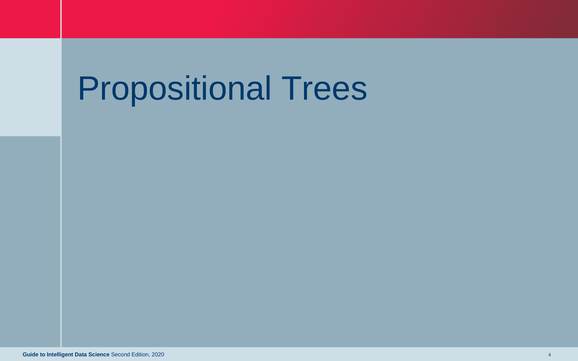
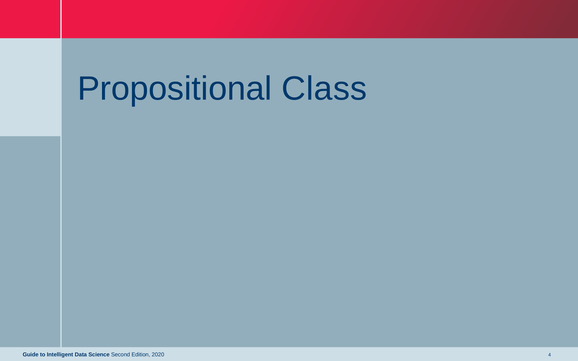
Trees: Trees -> Class
